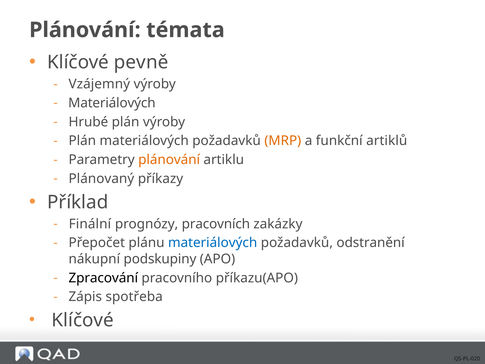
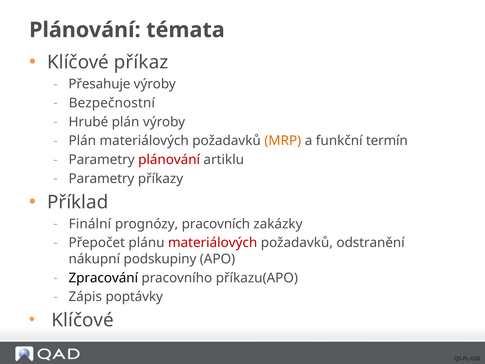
pevně: pevně -> příkaz
Vzájemný: Vzájemný -> Přesahuje
Materiálových at (112, 103): Materiálových -> Bezpečnostní
artiklů: artiklů -> termín
plánování at (169, 160) colour: orange -> red
Plánovaný at (101, 178): Plánovaný -> Parametry
materiálových at (213, 243) colour: blue -> red
spotřeba: spotřeba -> poptávky
